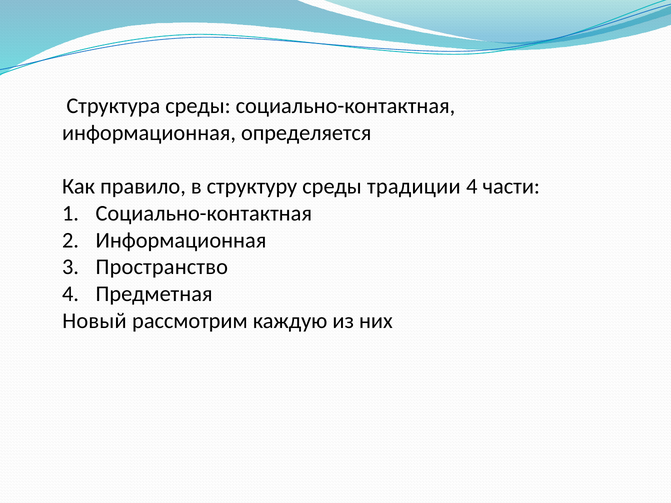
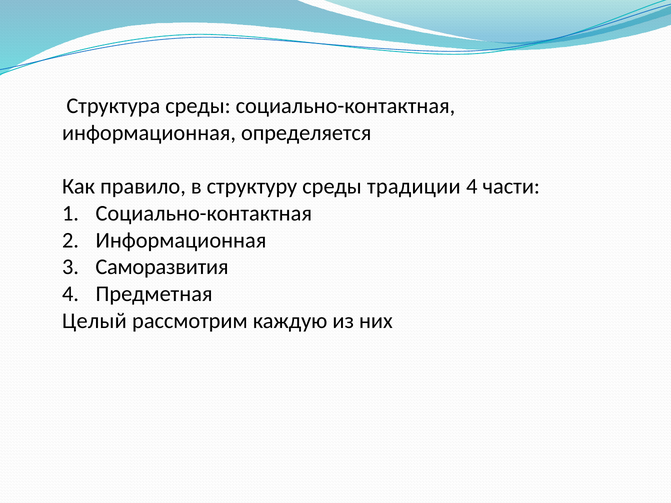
Пространство: Пространство -> Саморазвития
Новый: Новый -> Целый
